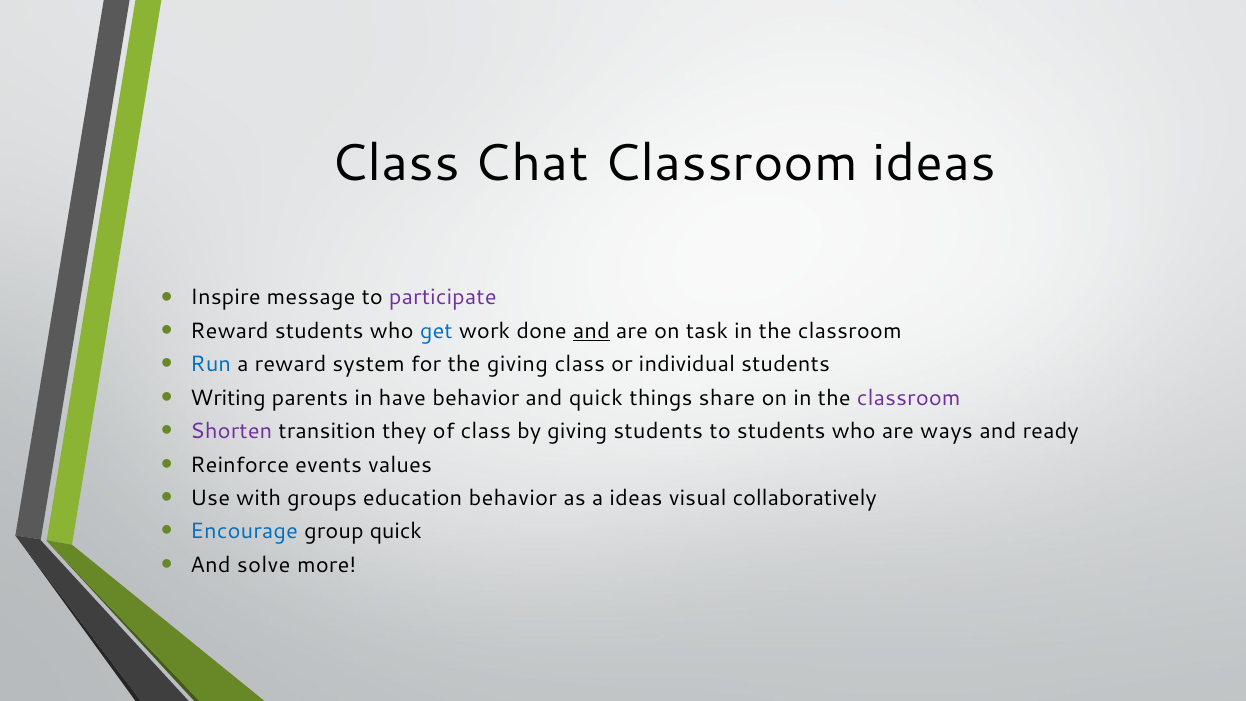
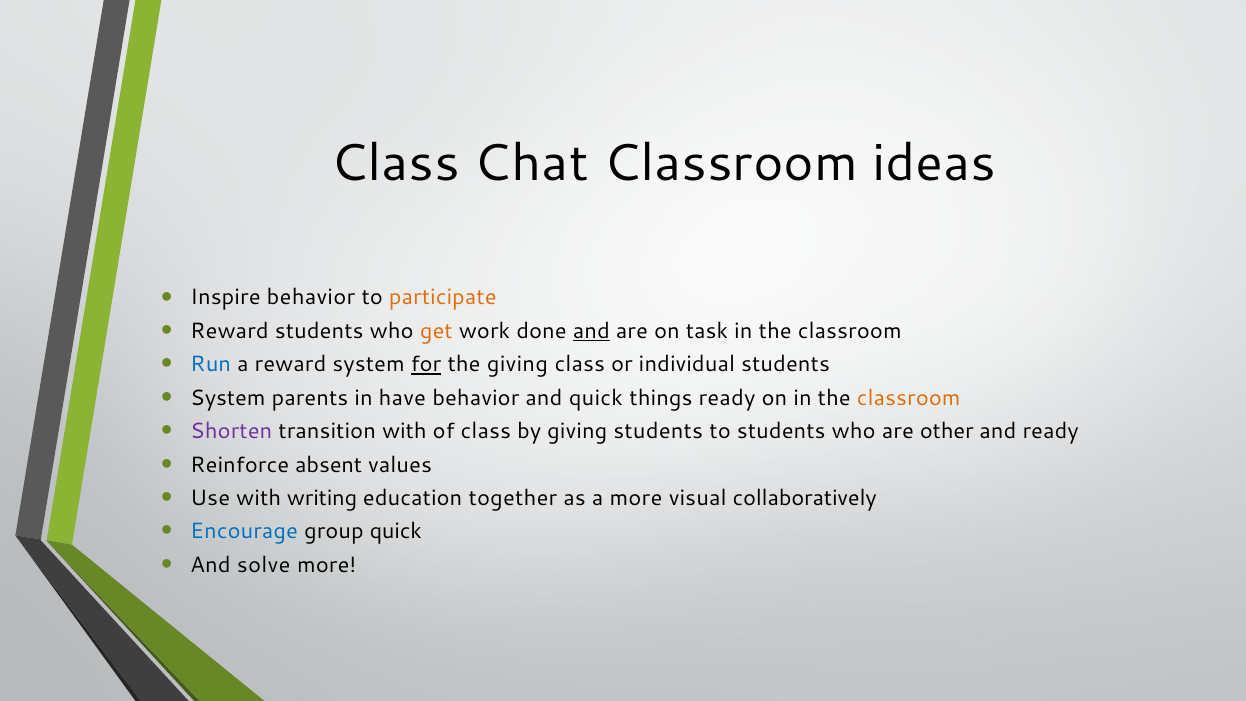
Inspire message: message -> behavior
participate colour: purple -> orange
get colour: blue -> orange
for underline: none -> present
Writing at (228, 398): Writing -> System
things share: share -> ready
classroom at (909, 398) colour: purple -> orange
transition they: they -> with
ways: ways -> other
events: events -> absent
groups: groups -> writing
education behavior: behavior -> together
a ideas: ideas -> more
